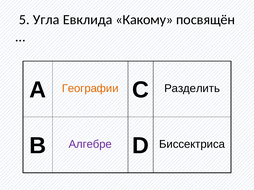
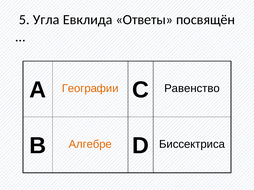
Какому: Какому -> Ответы
Разделить: Разделить -> Равенство
Алгебре colour: purple -> orange
